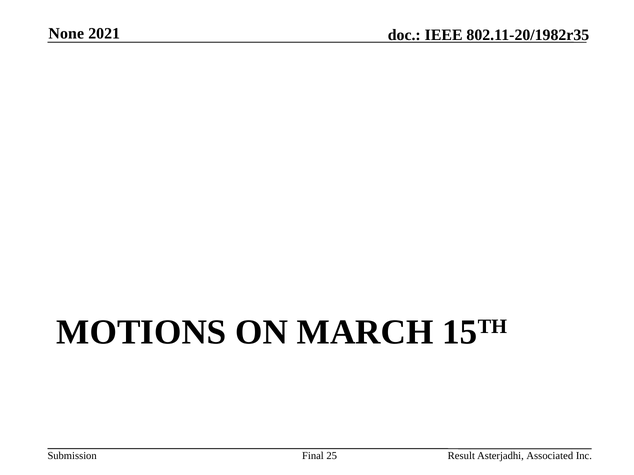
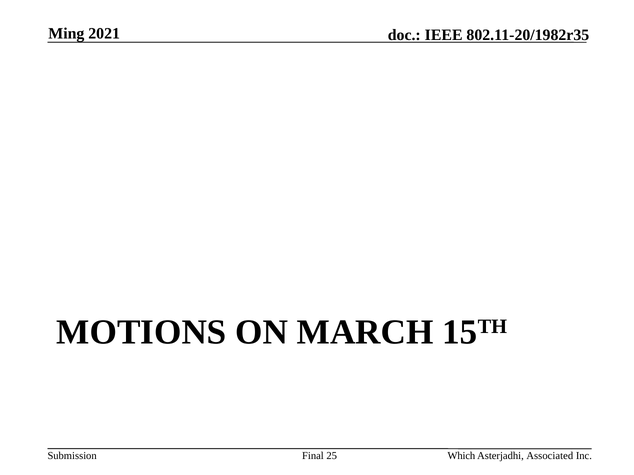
None: None -> Ming
Result: Result -> Which
